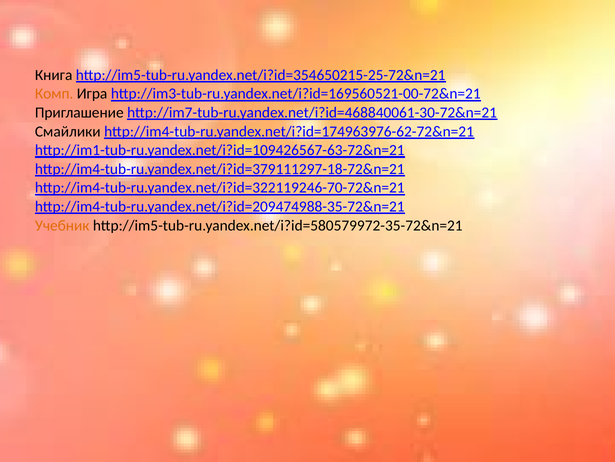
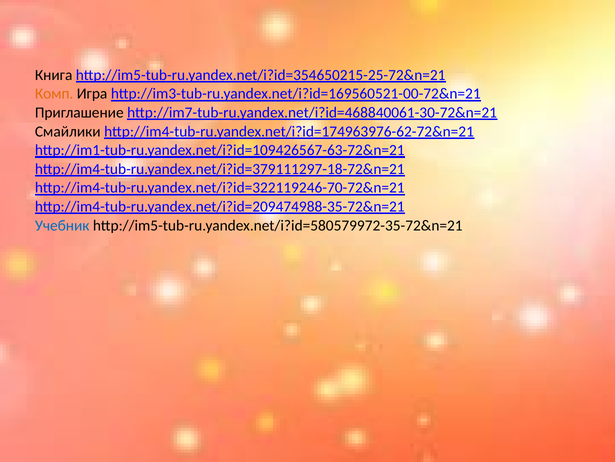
Учебник colour: orange -> blue
